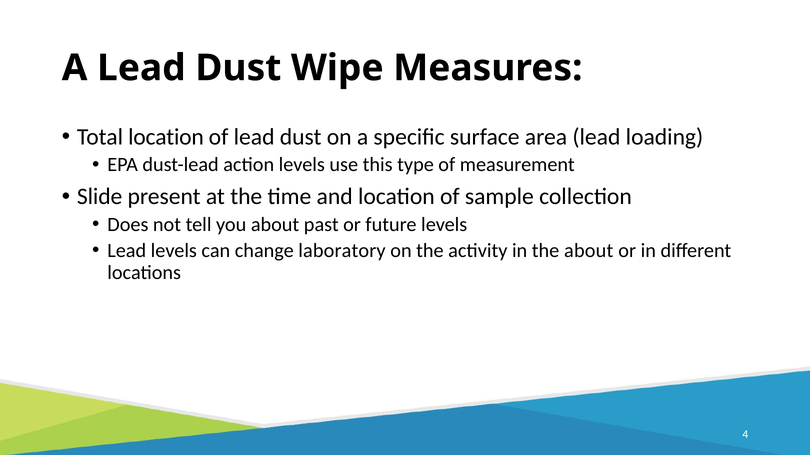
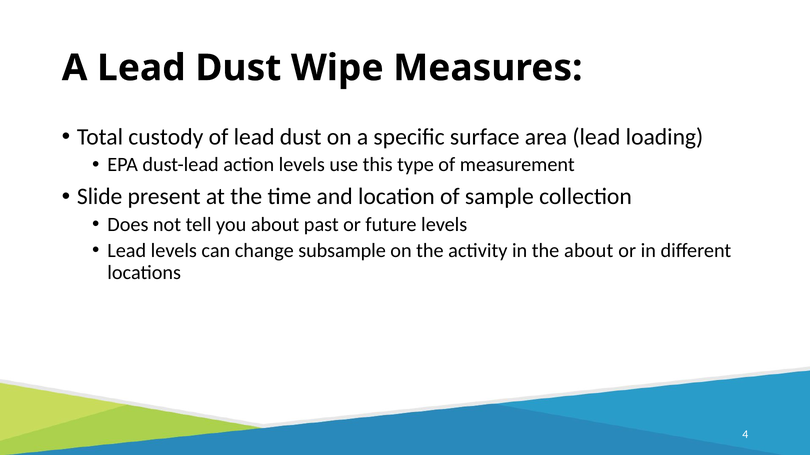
Total location: location -> custody
laboratory: laboratory -> subsample
